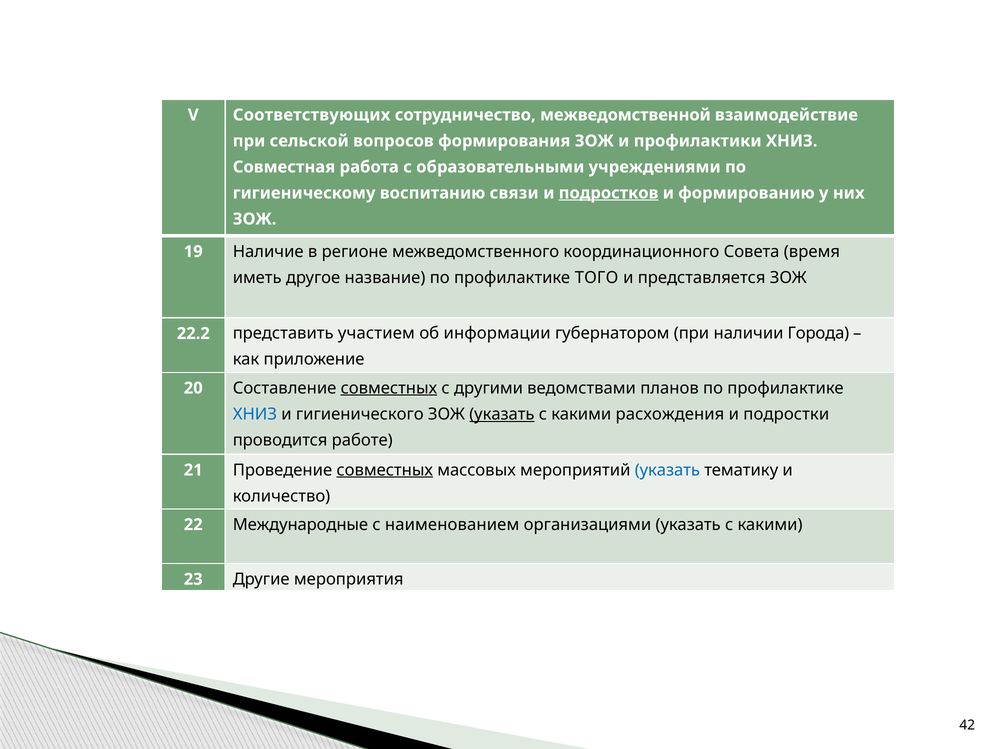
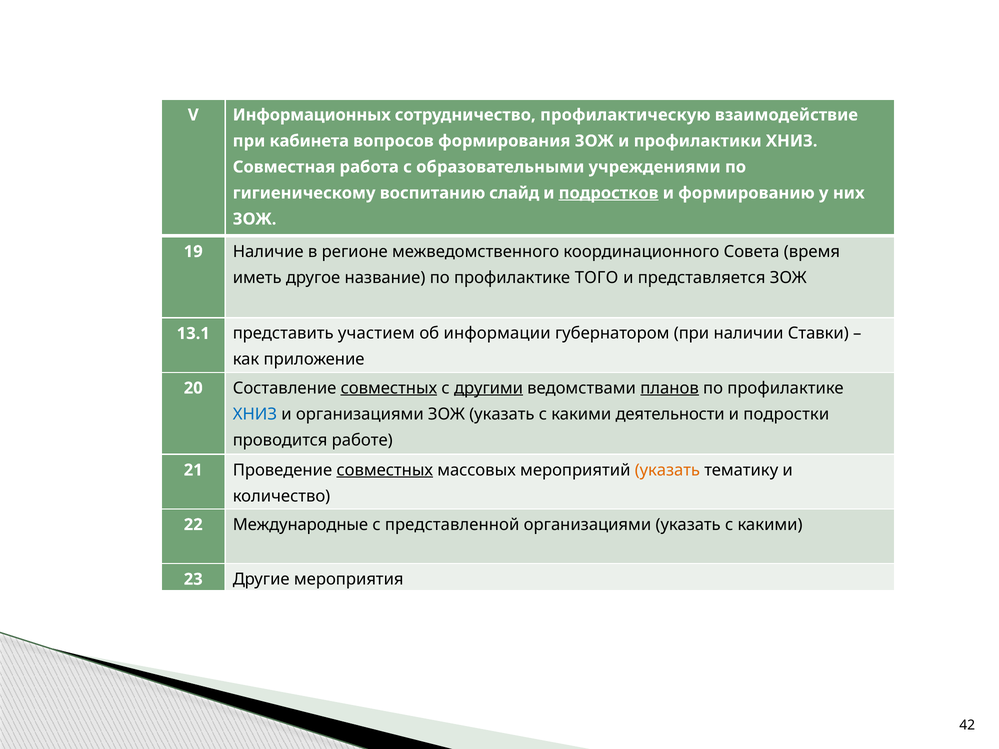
Соответствующих: Соответствующих -> Информационных
межведомственной: межведомственной -> профилактическую
сельской: сельской -> кабинета
связи: связи -> слайд
22.2: 22.2 -> 13.1
Города: Города -> Ставки
другими underline: none -> present
планов underline: none -> present
и гигиенического: гигиенического -> организациями
указать at (502, 414) underline: present -> none
расхождения: расхождения -> деятельности
указать at (667, 470) colour: blue -> orange
наименованием: наименованием -> представленной
